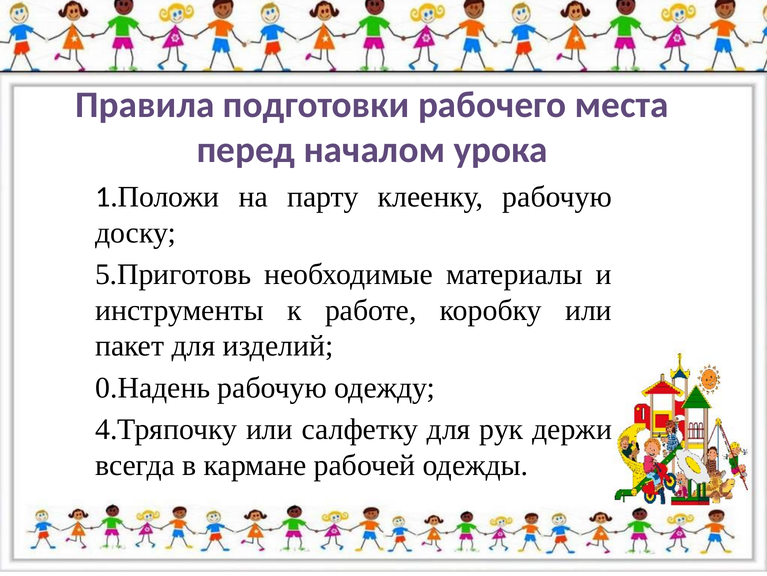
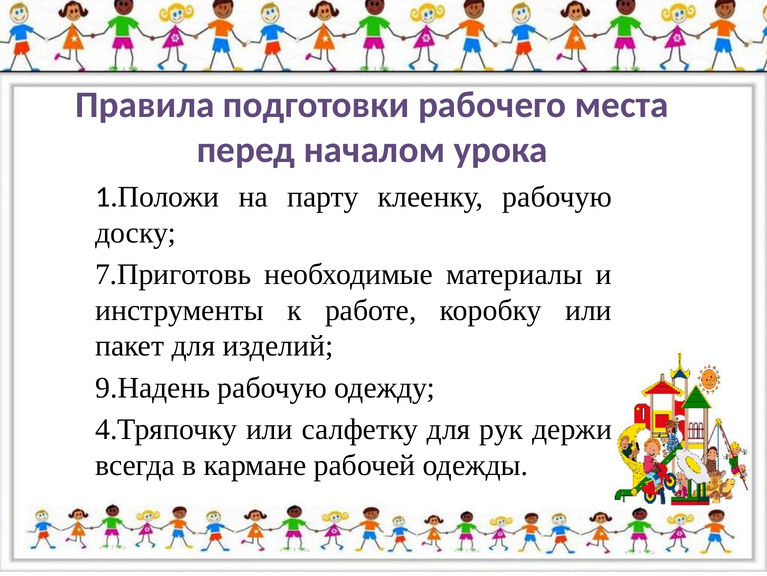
5.Приготовь: 5.Приготовь -> 7.Приготовь
0.Надень: 0.Надень -> 9.Надень
